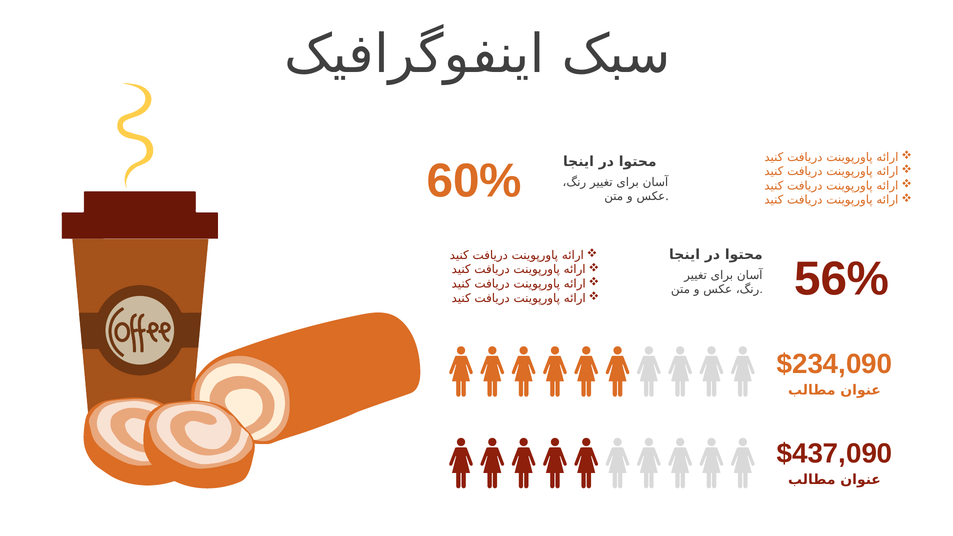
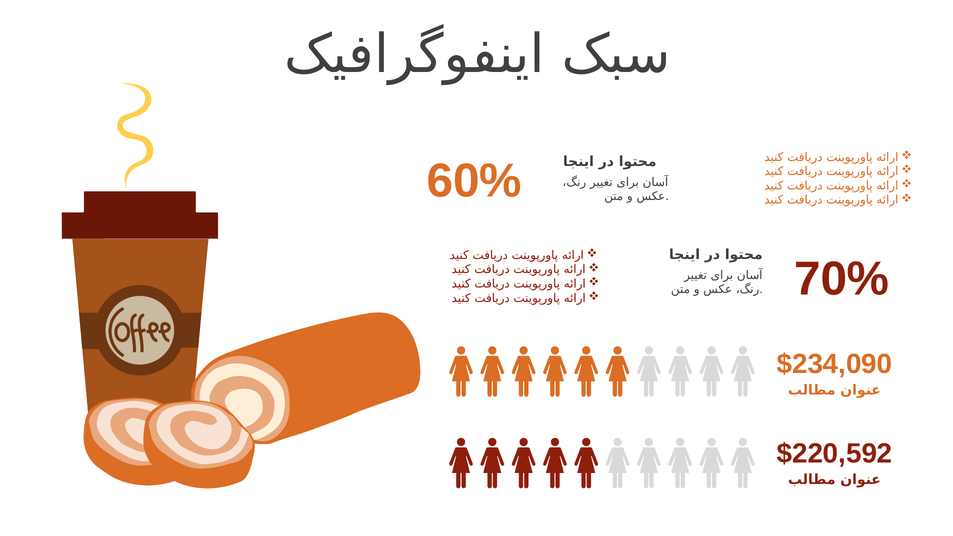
56%: 56% -> 70%
$437,090: $437,090 -> $220,592
